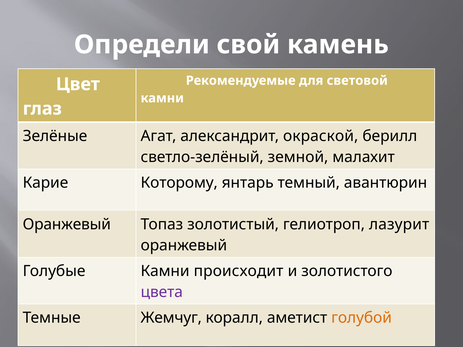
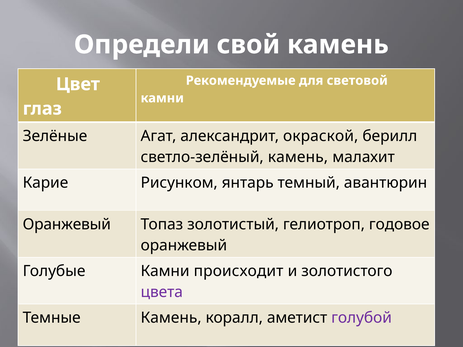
светло-зелёный земной: земной -> камень
Которому: Которому -> Рисунком
лазурит: лазурит -> годовое
Темные Жемчуг: Жемчуг -> Камень
голубой colour: orange -> purple
